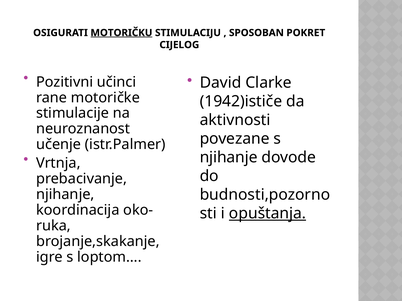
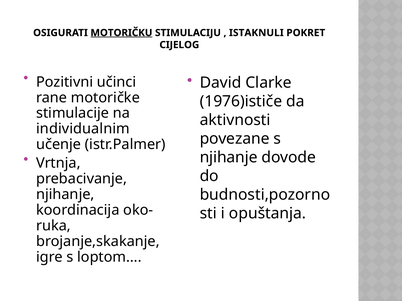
SPOSOBAN: SPOSOBAN -> ISTAKNULI
1942)ističe: 1942)ističe -> 1976)ističe
neuroznanost: neuroznanost -> individualnim
opuštanja underline: present -> none
